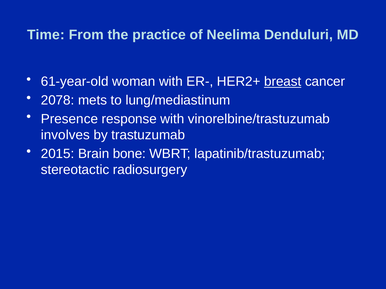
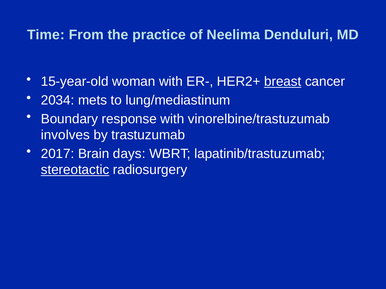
61-year-old: 61-year-old -> 15-year-old
2078: 2078 -> 2034
Presence: Presence -> Boundary
2015: 2015 -> 2017
bone: bone -> days
stereotactic underline: none -> present
